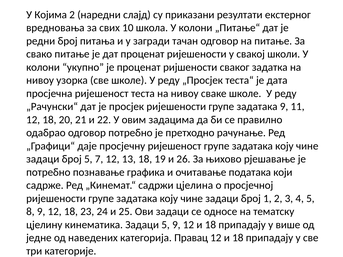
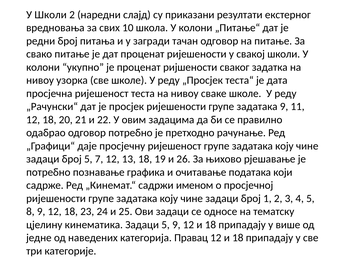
У Којима: Којима -> Школи
цјелина: цјелина -> именом
